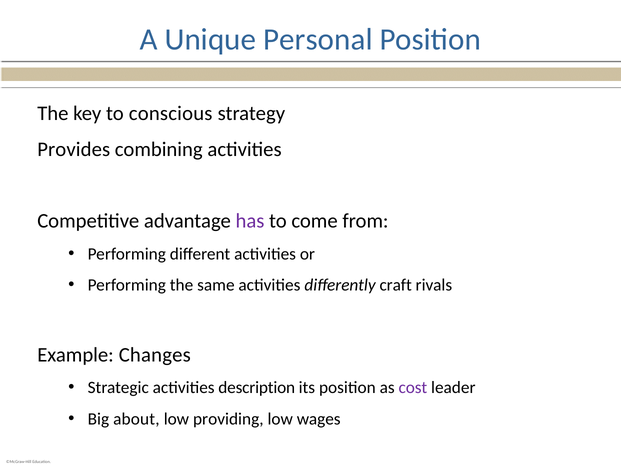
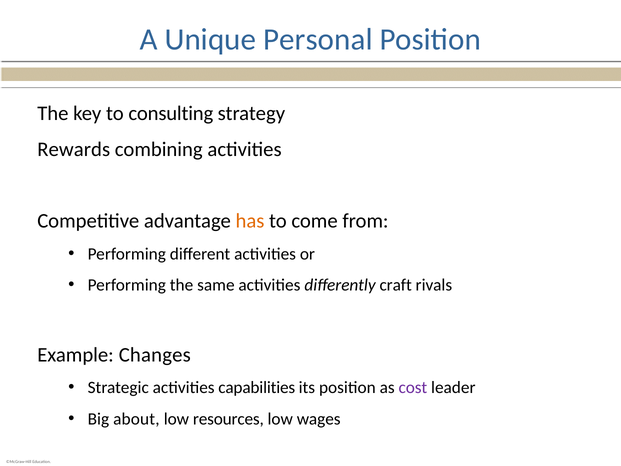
conscious: conscious -> consulting
Provides: Provides -> Rewards
has colour: purple -> orange
description: description -> capabilities
providing: providing -> resources
